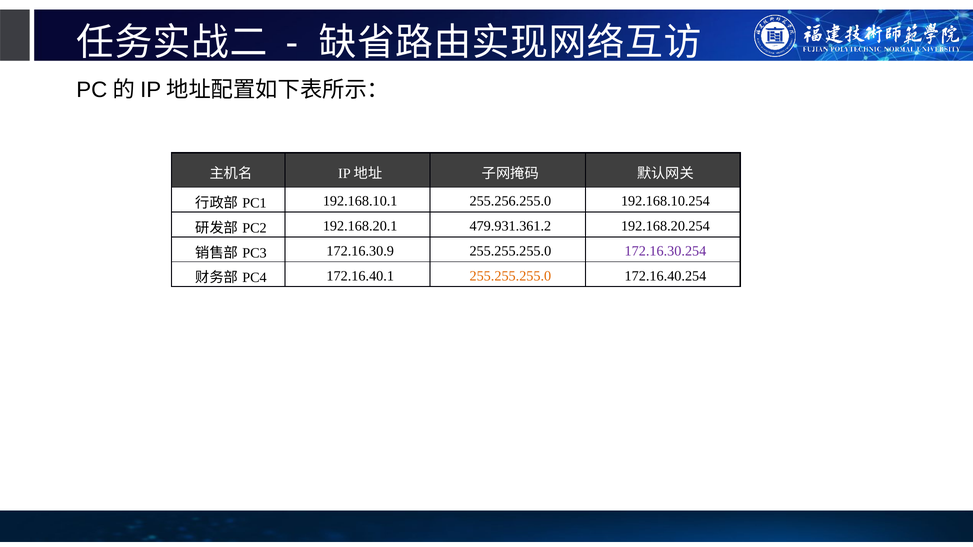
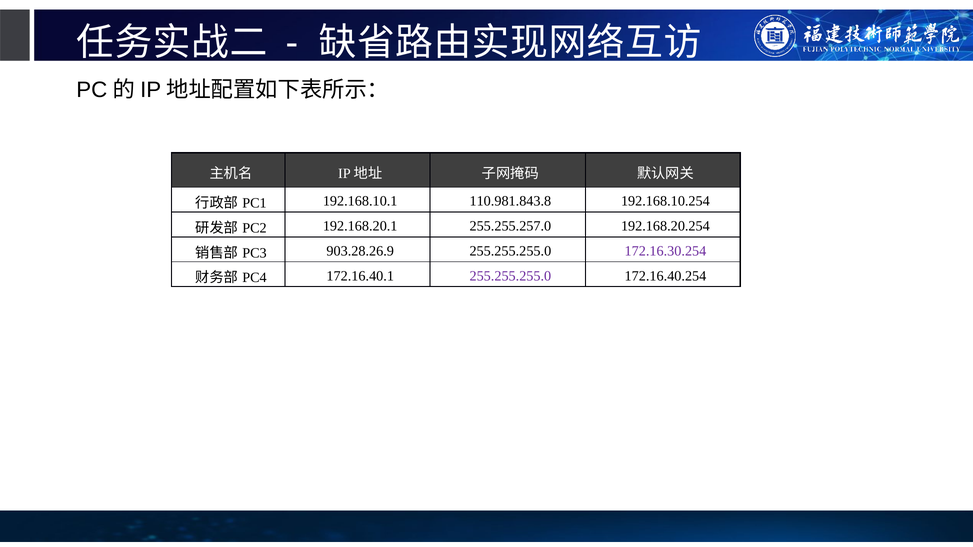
255.256.255.0: 255.256.255.0 -> 110.981.843.8
479.931.361.2: 479.931.361.2 -> 255.255.257.0
172.16.30.9: 172.16.30.9 -> 903.28.26.9
255.255.255.0 at (510, 276) colour: orange -> purple
